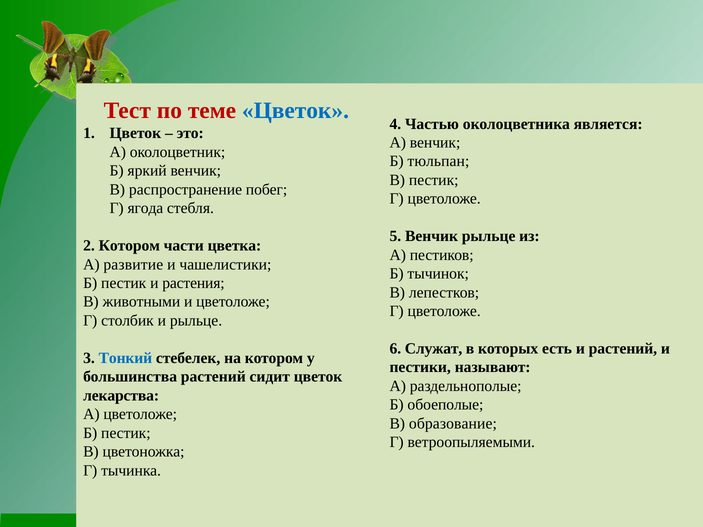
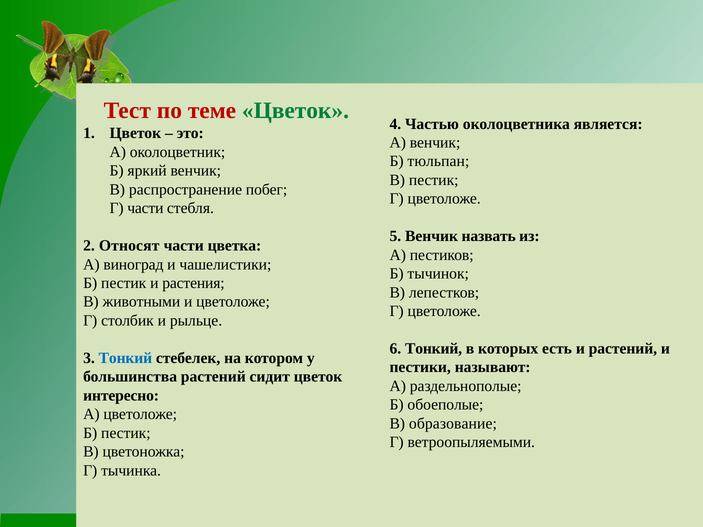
Цветок at (295, 110) colour: blue -> green
Г ягода: ягода -> части
Венчик рыльце: рыльце -> назвать
2 Котором: Котором -> Относят
развитие: развитие -> виноград
6 Служат: Служат -> Тонкий
лекарства: лекарства -> интересно
